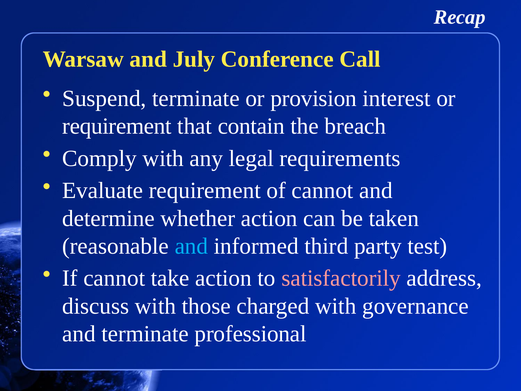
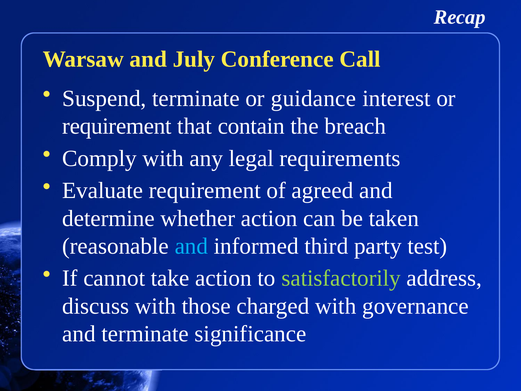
provision: provision -> guidance
of cannot: cannot -> agreed
satisfactorily colour: pink -> light green
professional: professional -> significance
